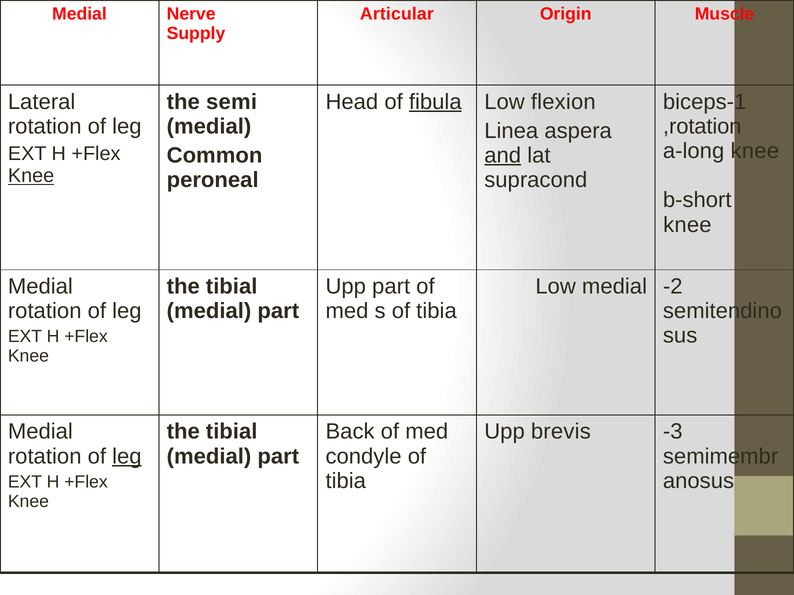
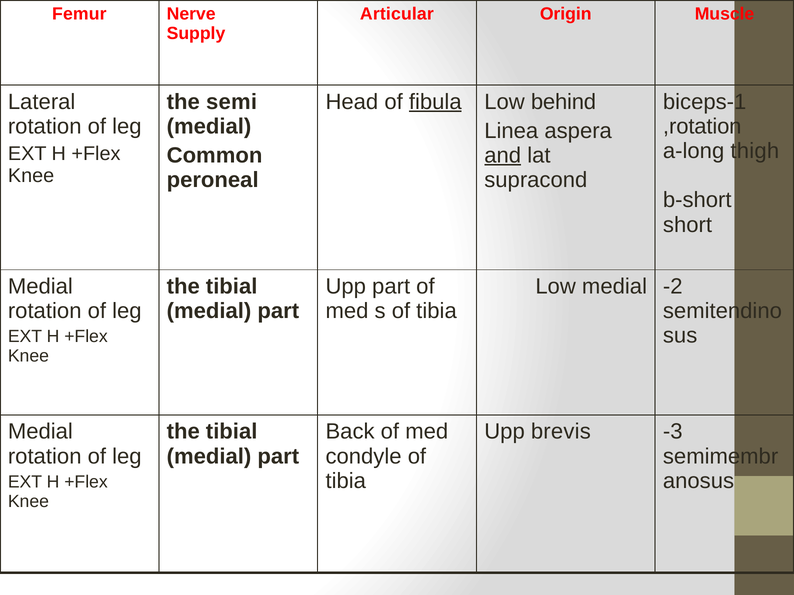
Medial at (79, 14): Medial -> Femur
flexion: flexion -> behind
a-long knee: knee -> thigh
Knee at (31, 176) underline: present -> none
knee at (687, 225): knee -> short
leg at (127, 457) underline: present -> none
